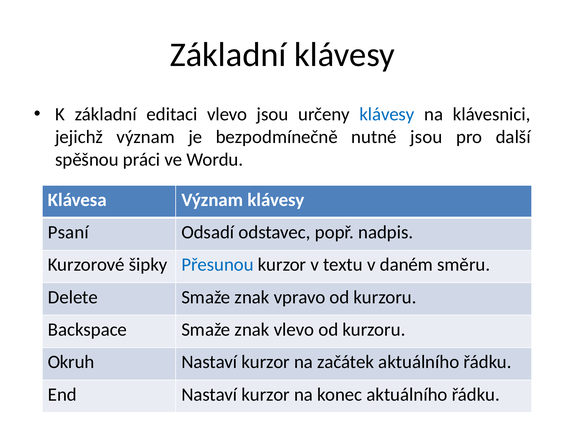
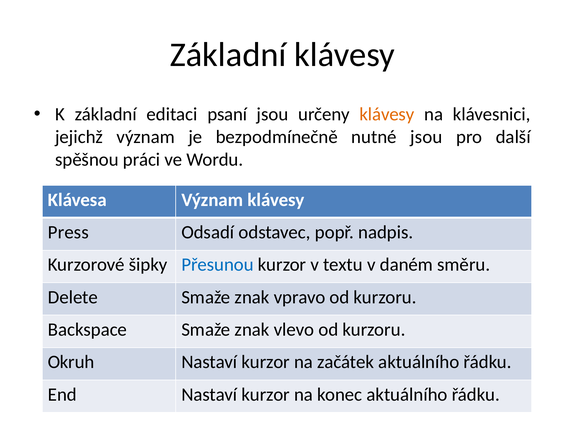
editaci vlevo: vlevo -> psaní
klávesy at (387, 114) colour: blue -> orange
Psaní: Psaní -> Press
